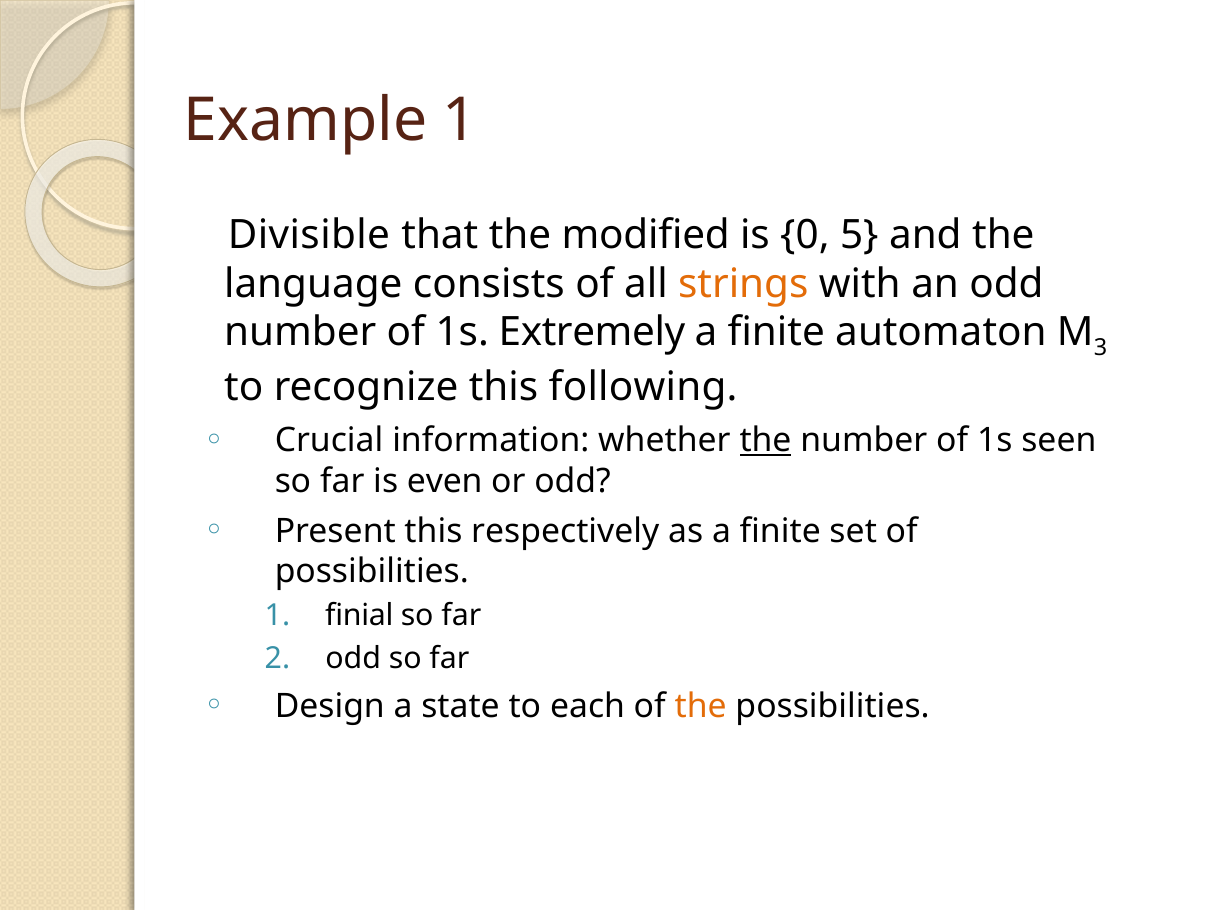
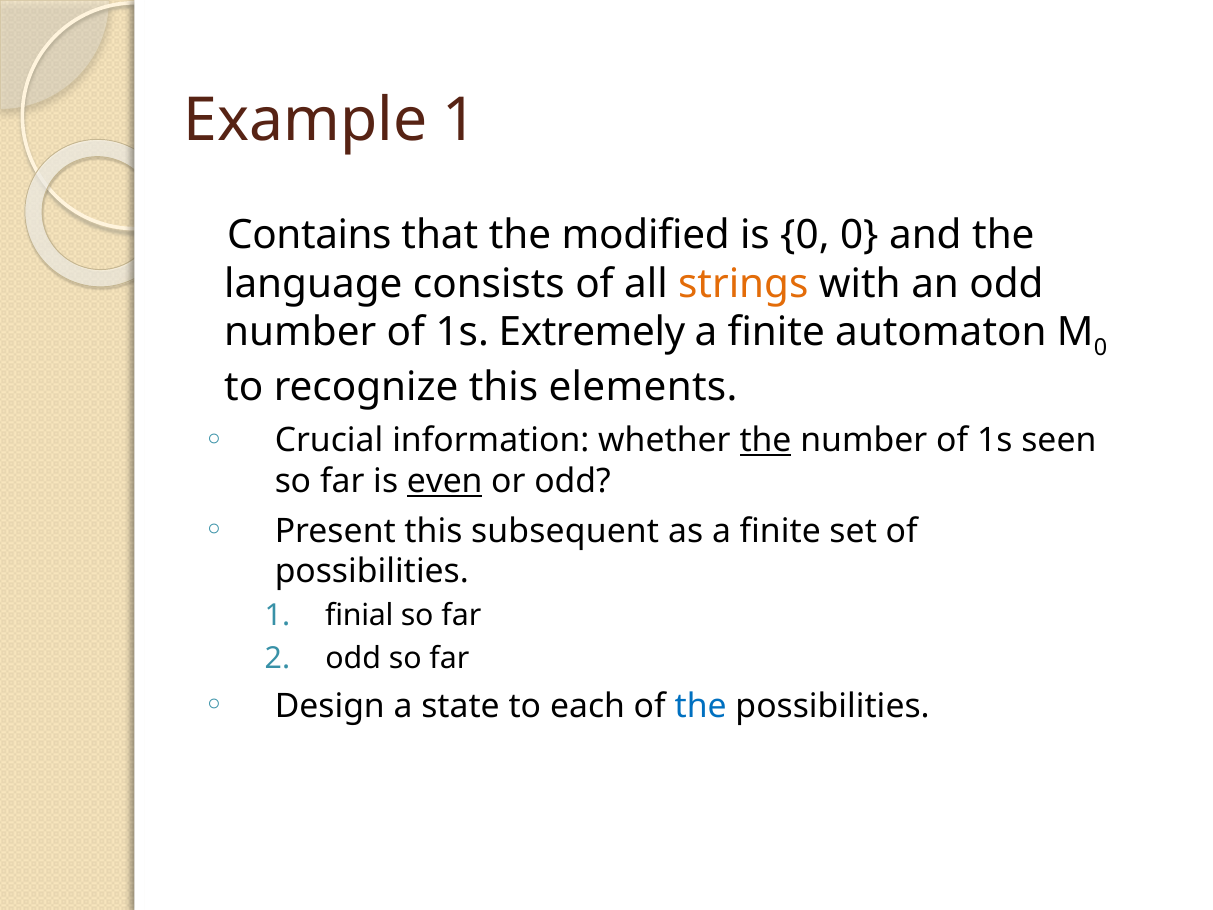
Divisible: Divisible -> Contains
0 5: 5 -> 0
3 at (1101, 348): 3 -> 0
following: following -> elements
even underline: none -> present
respectively: respectively -> subsequent
the at (701, 706) colour: orange -> blue
